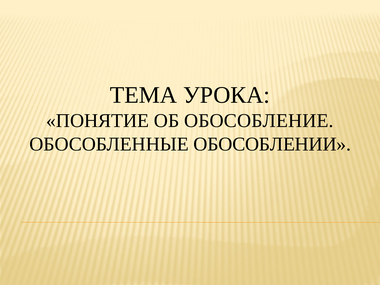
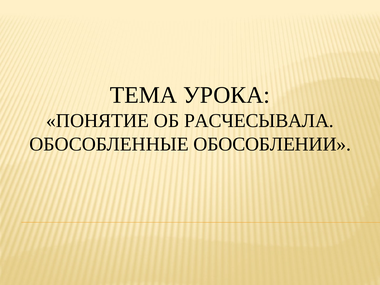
ОБОСОБЛЕНИЕ: ОБОСОБЛЕНИЕ -> РАСЧЕСЫВАЛА
